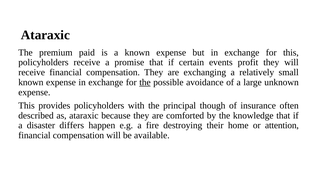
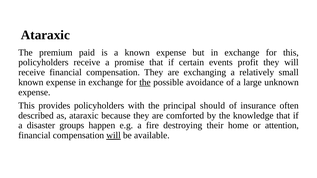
though: though -> should
differs: differs -> groups
will at (114, 136) underline: none -> present
